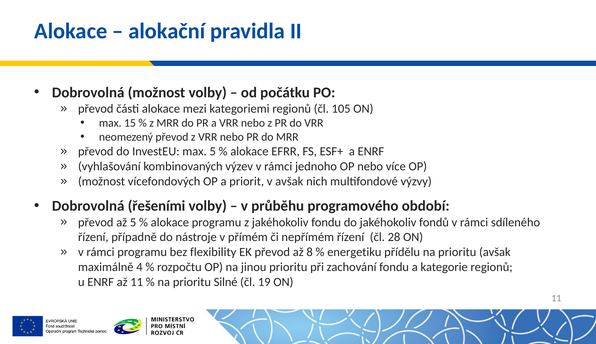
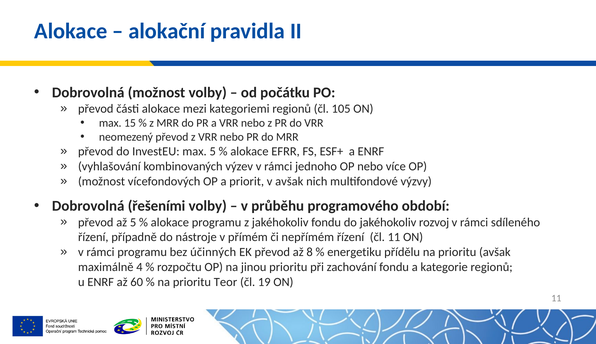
fondů: fondů -> rozvoj
čl 28: 28 -> 11
flexibility: flexibility -> účinných
až 11: 11 -> 60
Silné: Silné -> Teor
